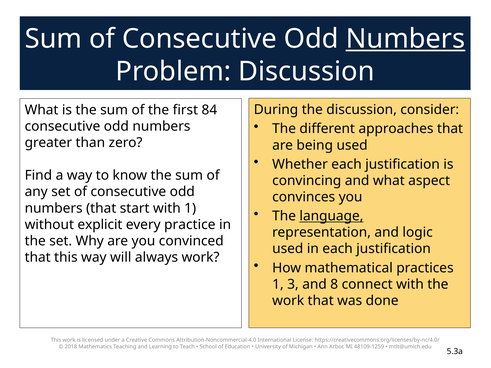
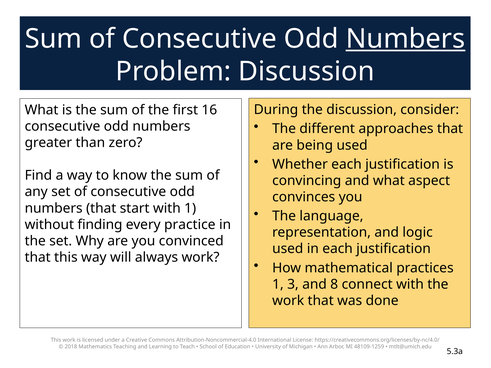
84: 84 -> 16
language underline: present -> none
explicit: explicit -> finding
